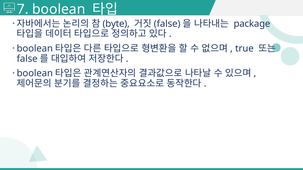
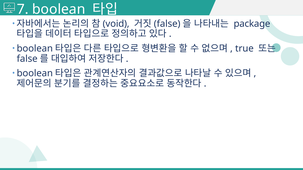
byte: byte -> void
